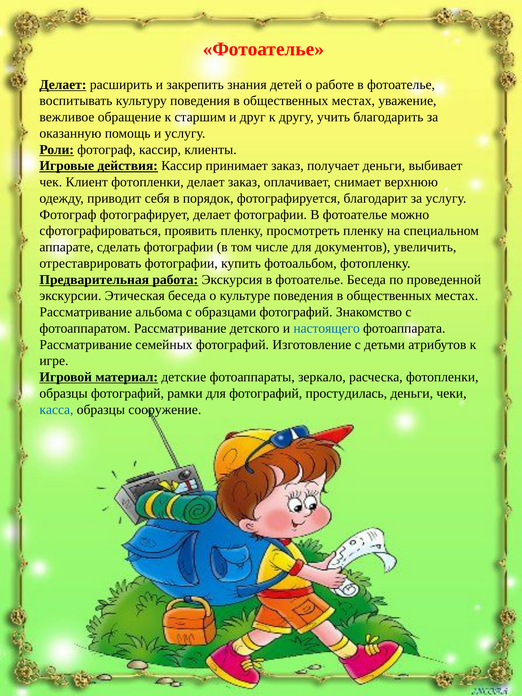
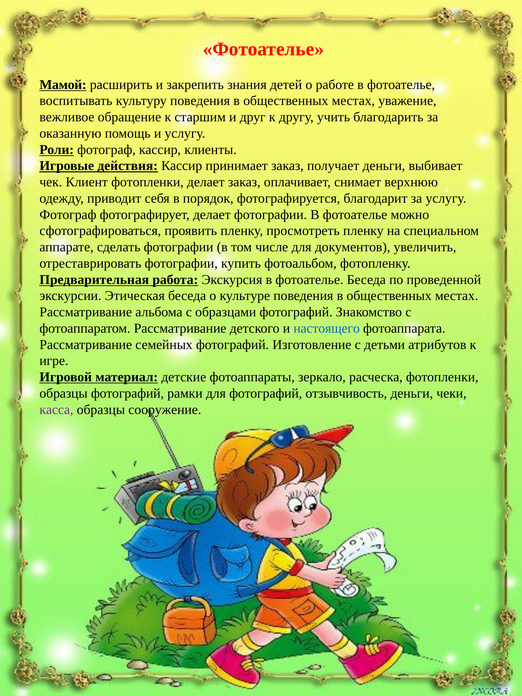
Делает at (63, 85): Делает -> Мамой
простудилась: простудилась -> отзывчивость
касса colour: blue -> purple
